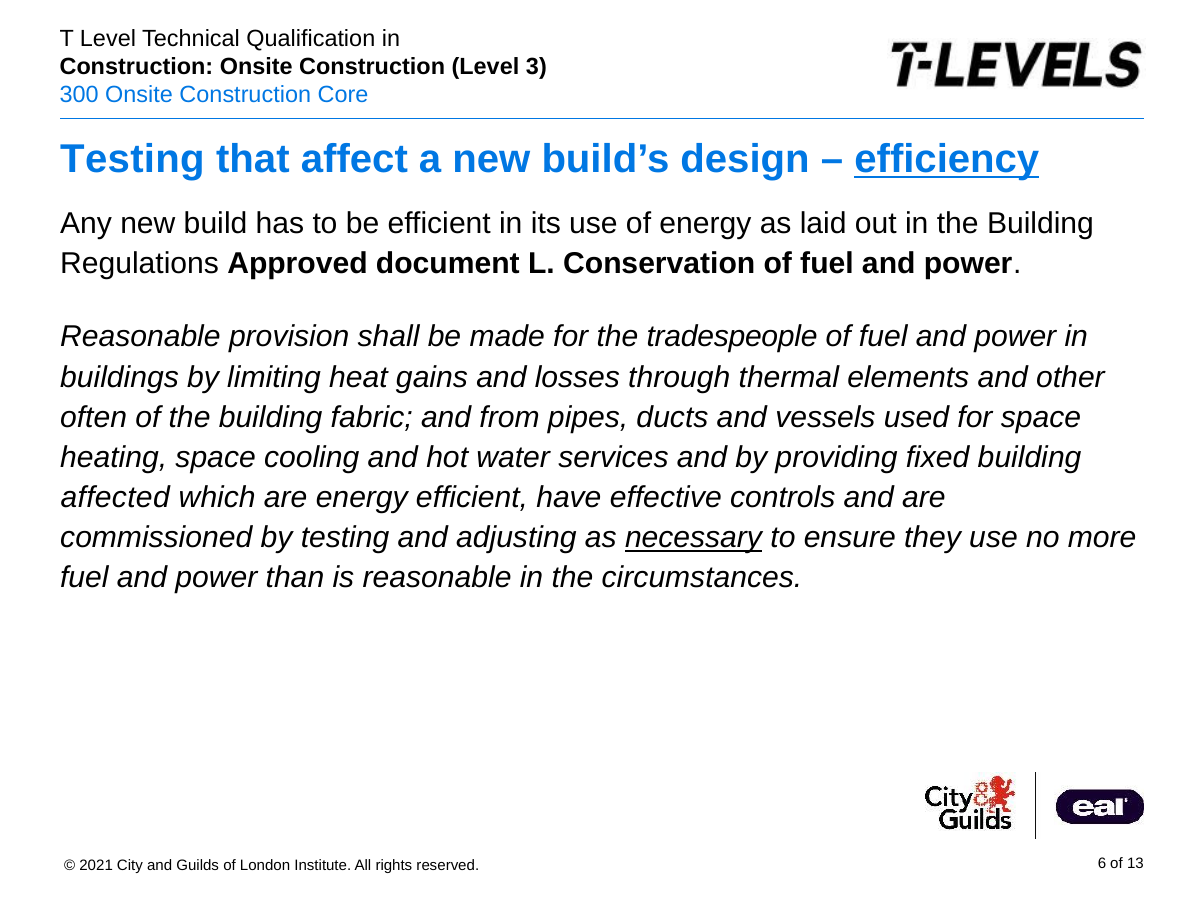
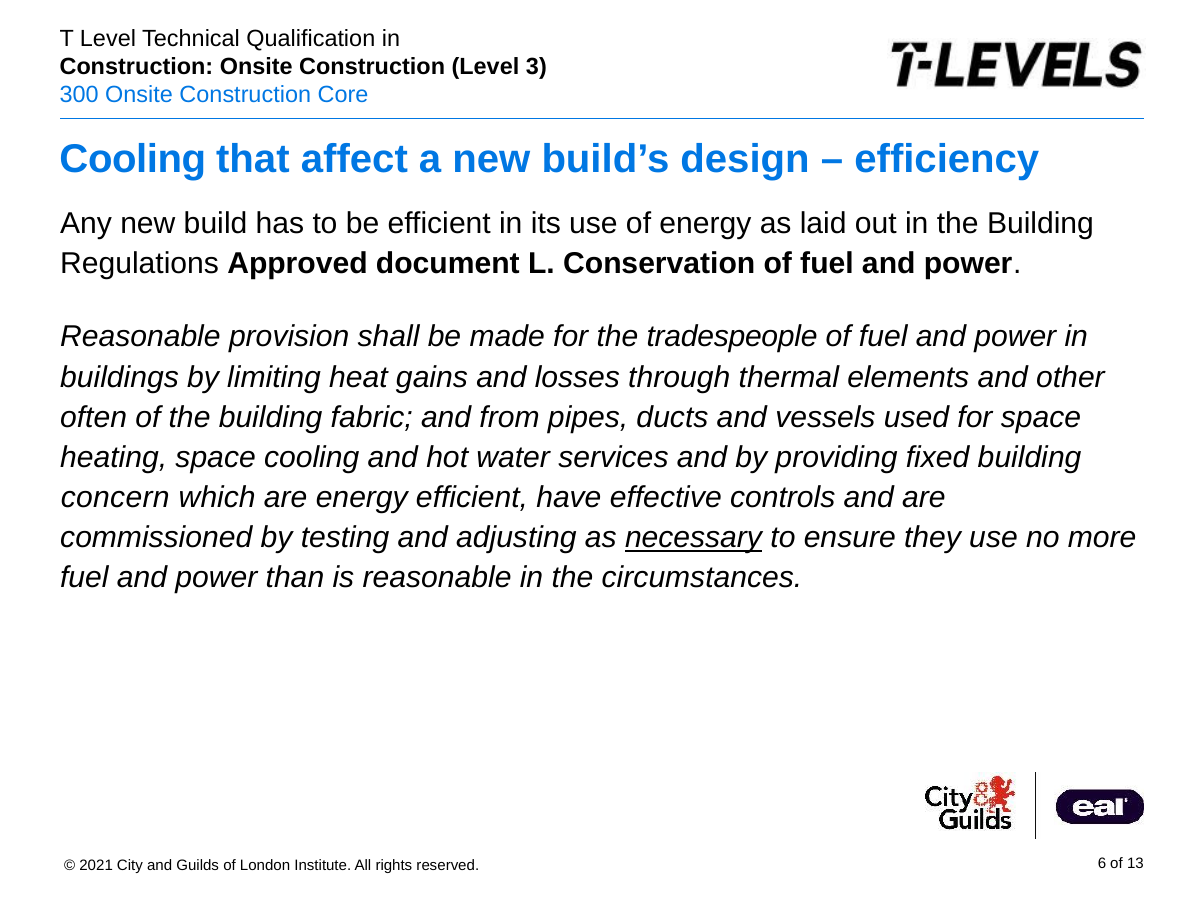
Testing at (132, 160): Testing -> Cooling
efficiency underline: present -> none
affected: affected -> concern
